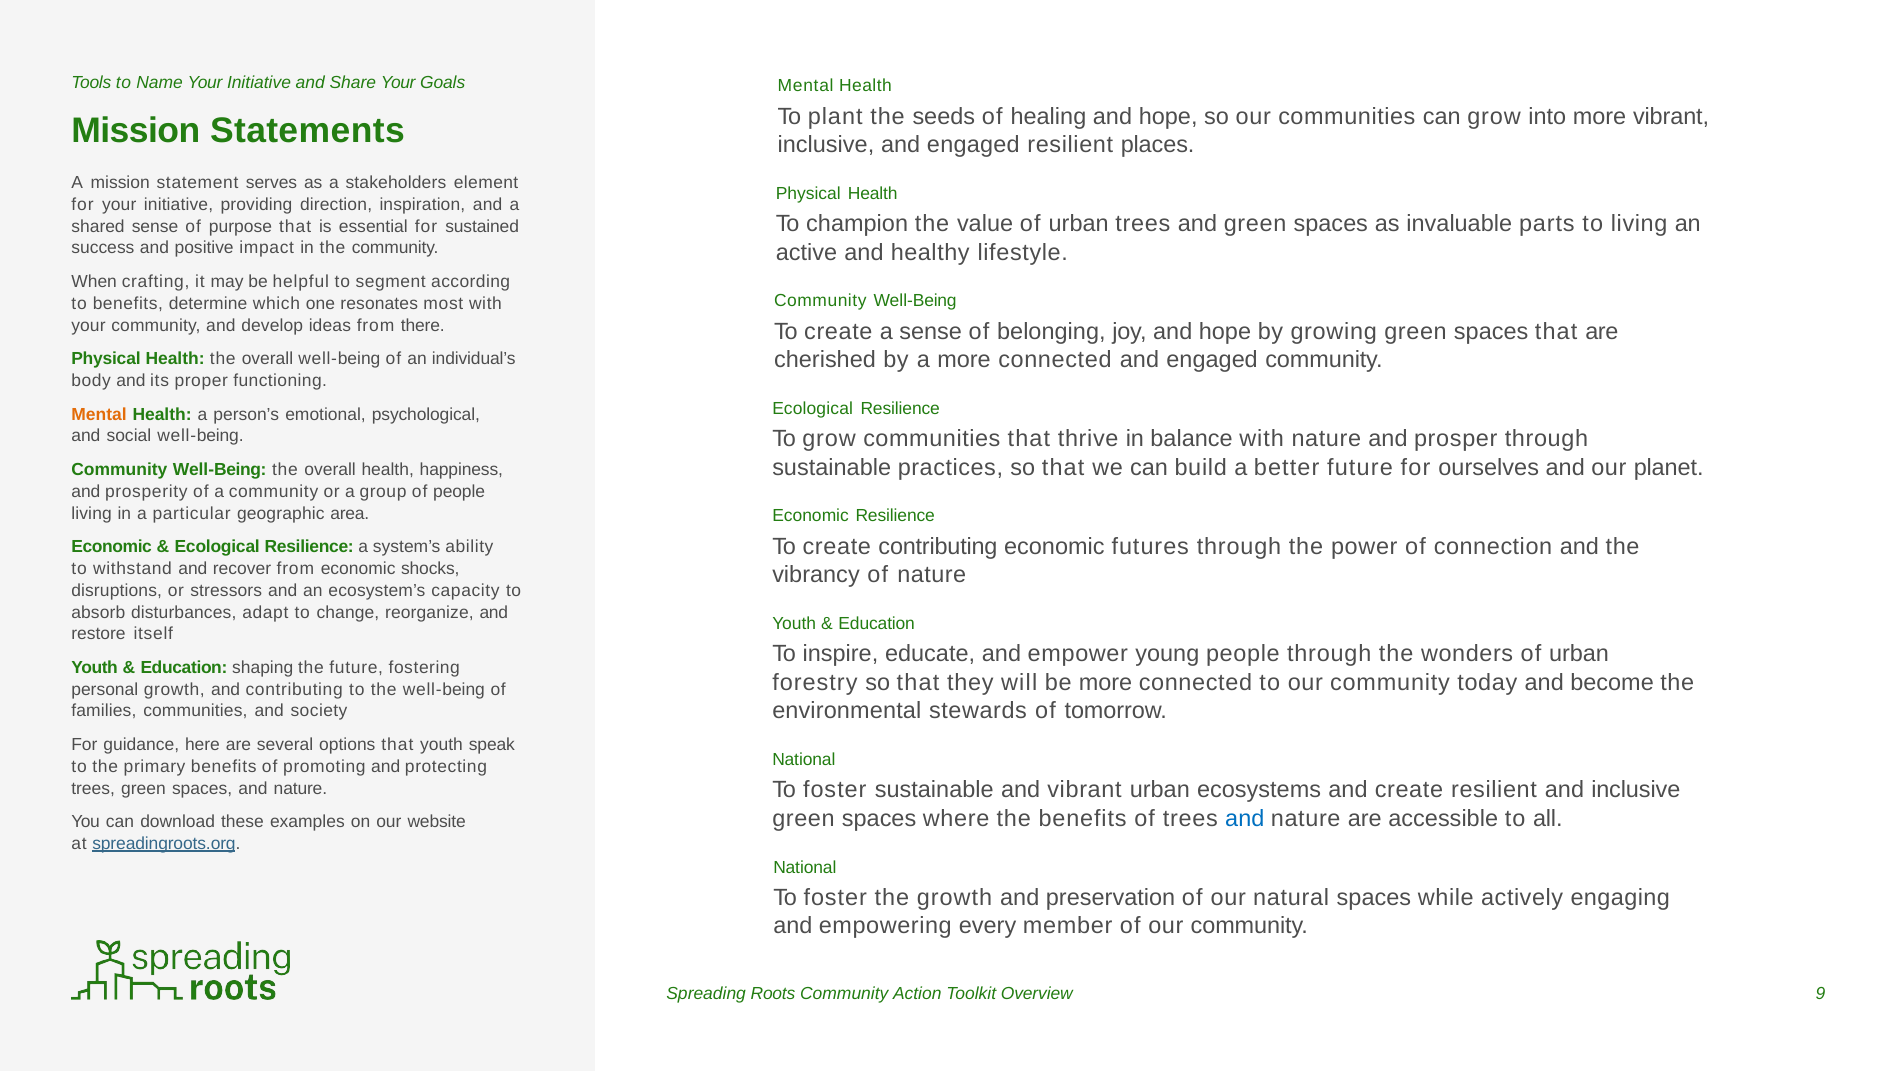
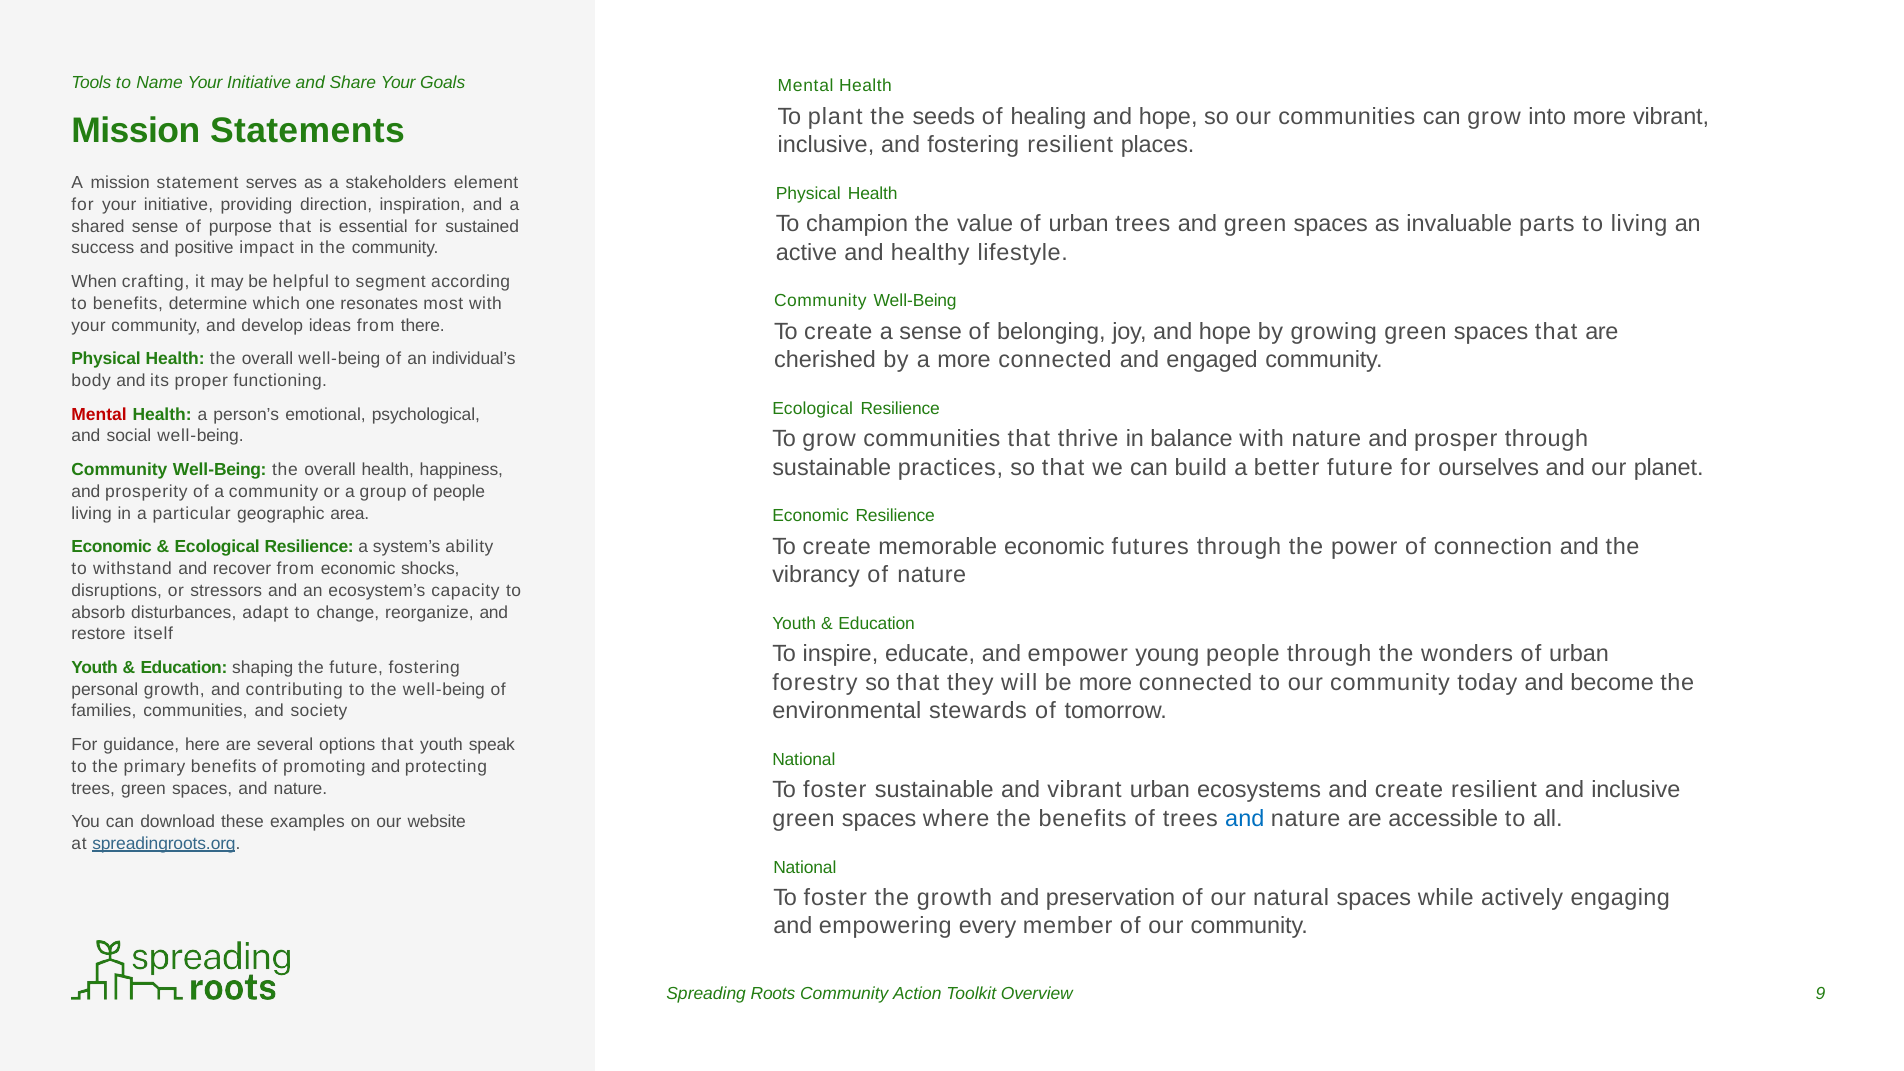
inclusive and engaged: engaged -> fostering
Mental at (99, 414) colour: orange -> red
create contributing: contributing -> memorable
